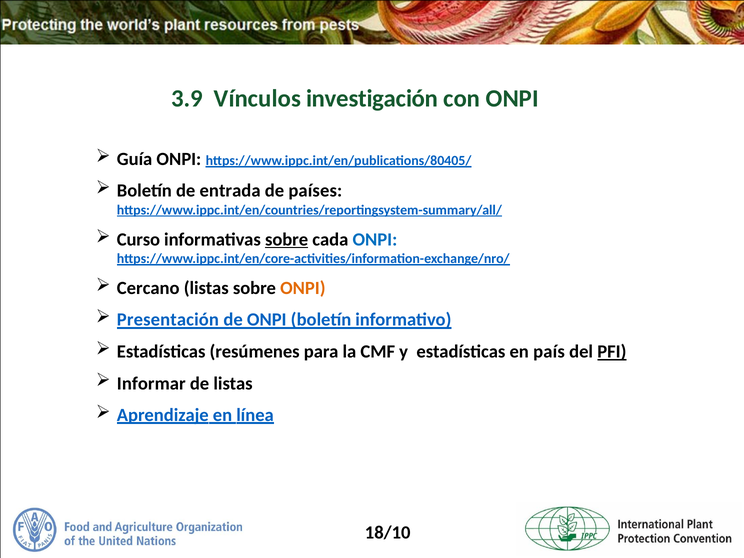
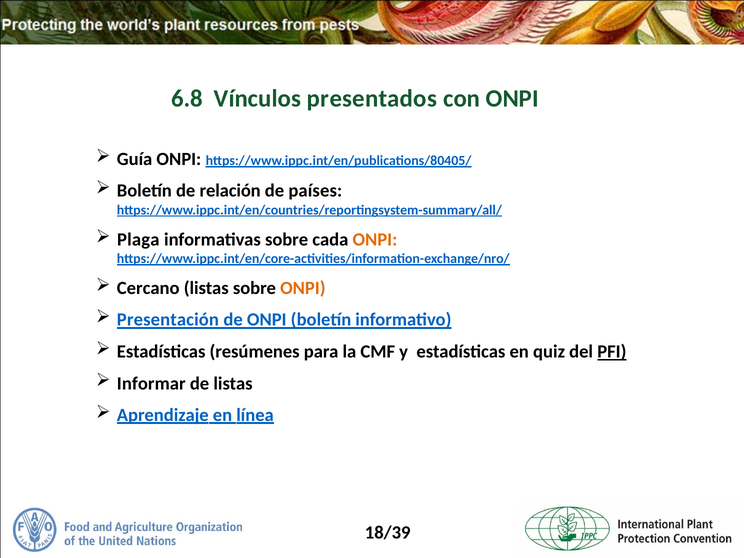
3.9: 3.9 -> 6.8
investigación: investigación -> presentados
entrada: entrada -> relación
Curso: Curso -> Plaga
sobre at (287, 239) underline: present -> none
ONPI at (375, 239) colour: blue -> orange
país: país -> quiz
18/10: 18/10 -> 18/39
